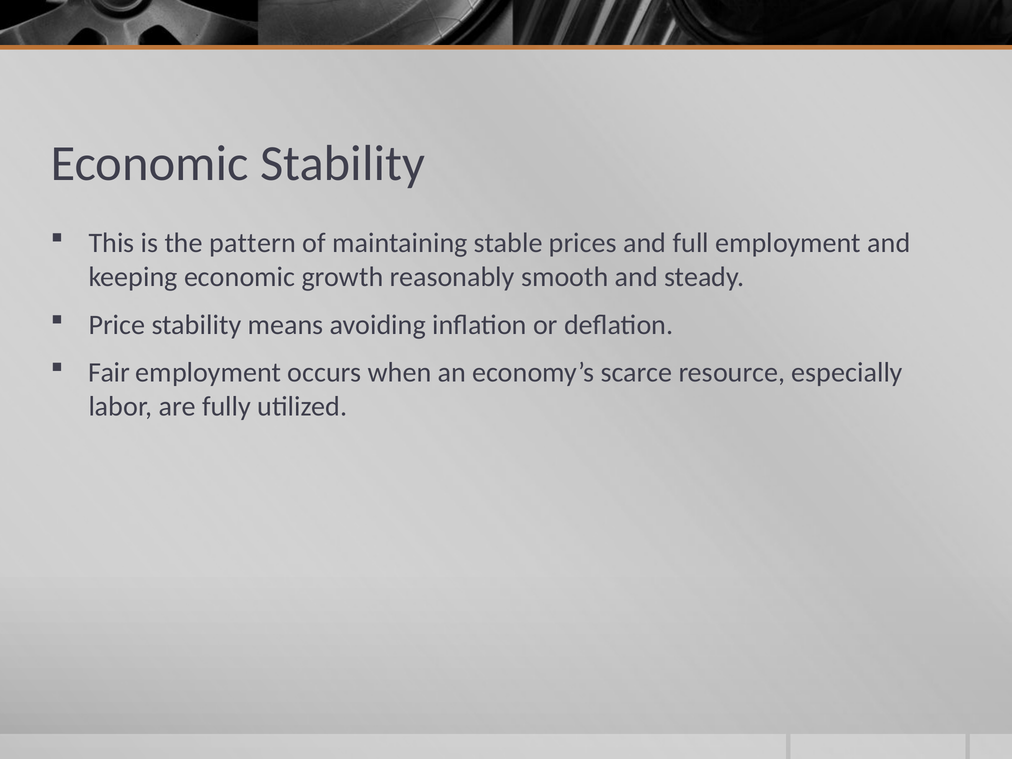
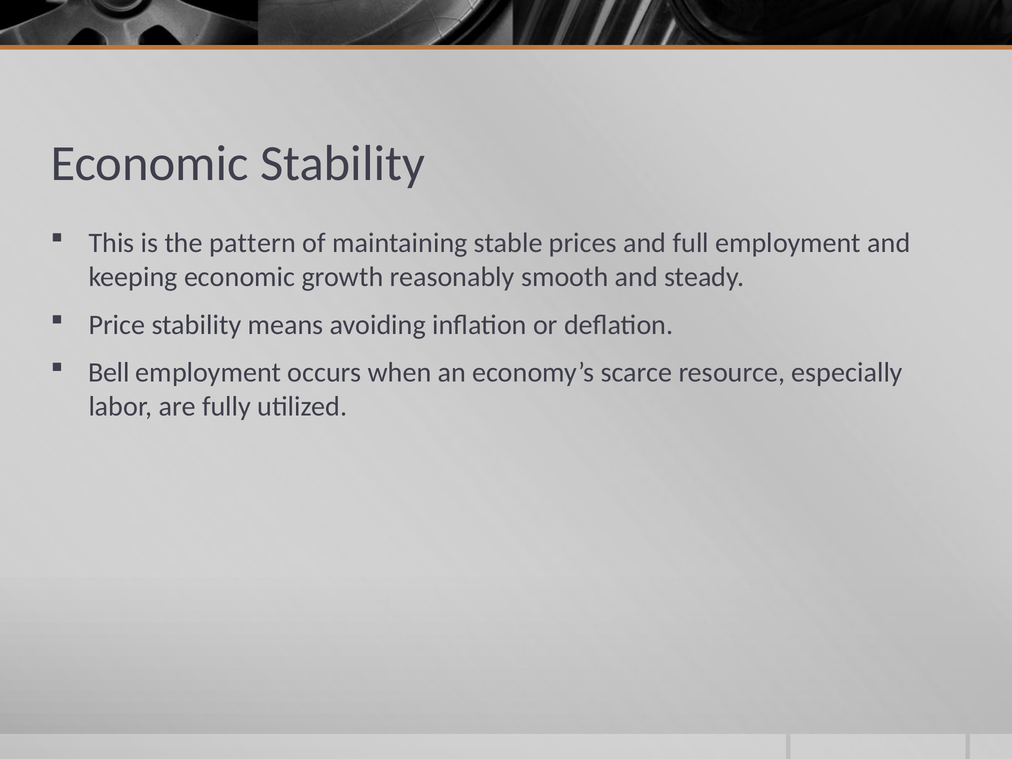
Fair: Fair -> Bell
